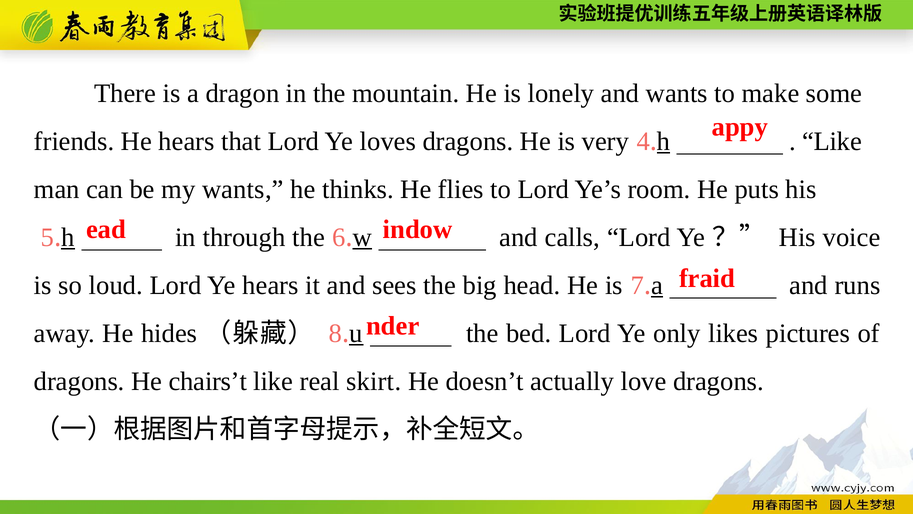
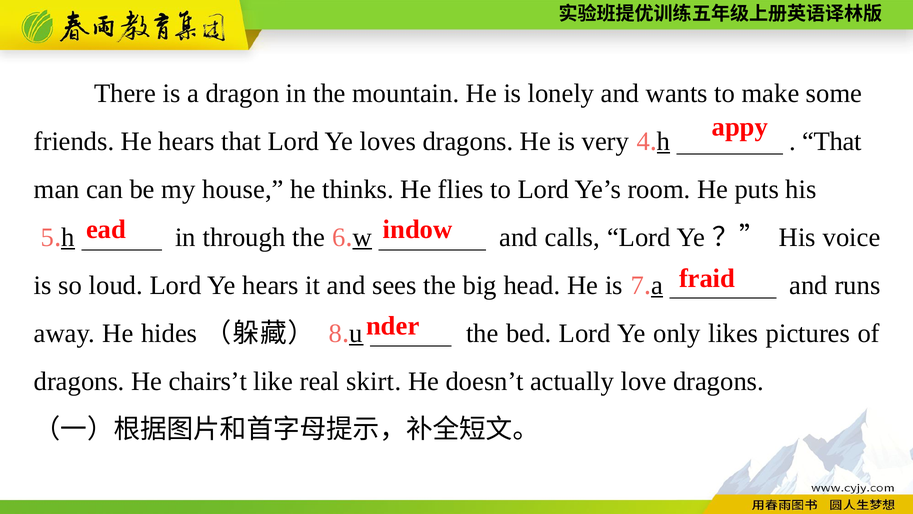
Like at (832, 141): Like -> That
my wants: wants -> house
